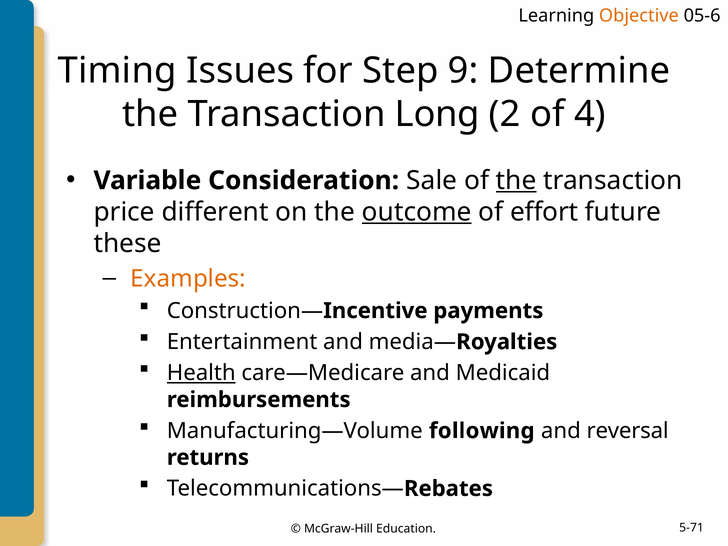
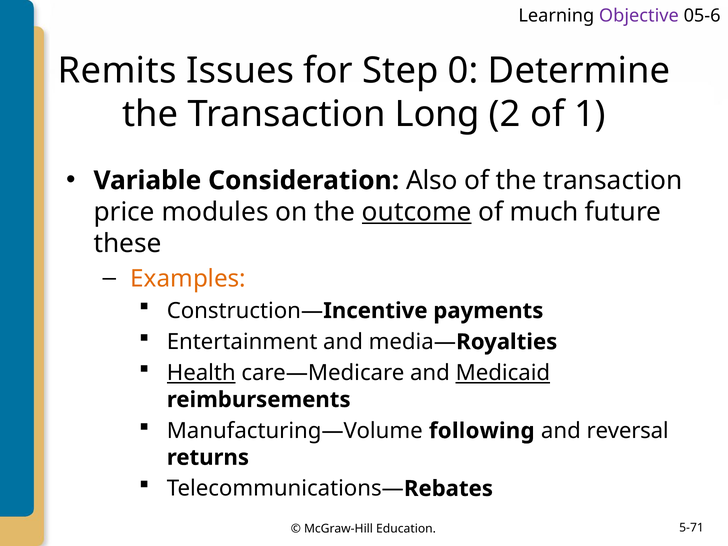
Objective colour: orange -> purple
Timing: Timing -> Remits
9: 9 -> 0
4: 4 -> 1
Sale: Sale -> Also
the at (516, 180) underline: present -> none
different: different -> modules
effort: effort -> much
Medicaid underline: none -> present
